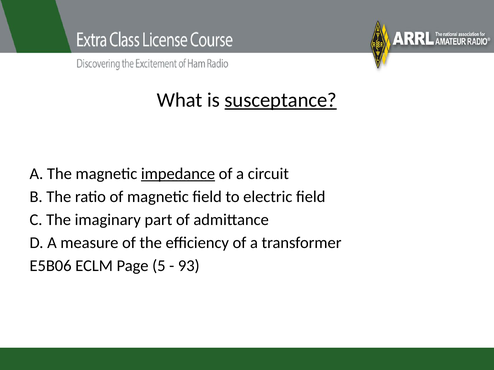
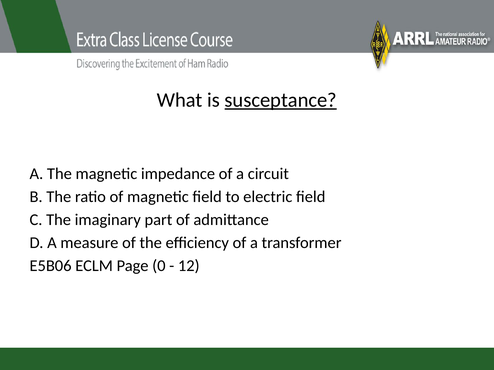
impedance underline: present -> none
5: 5 -> 0
93: 93 -> 12
